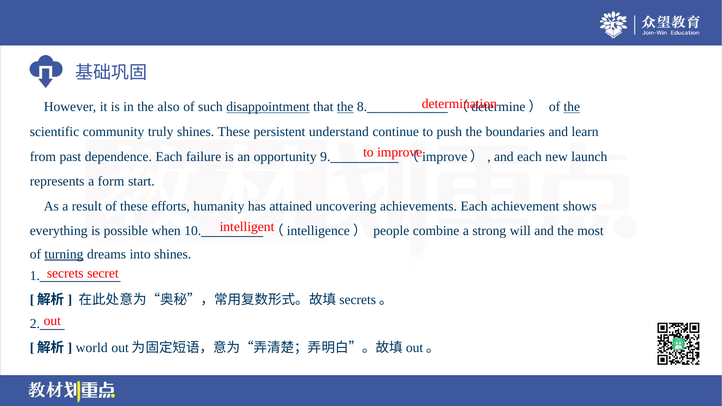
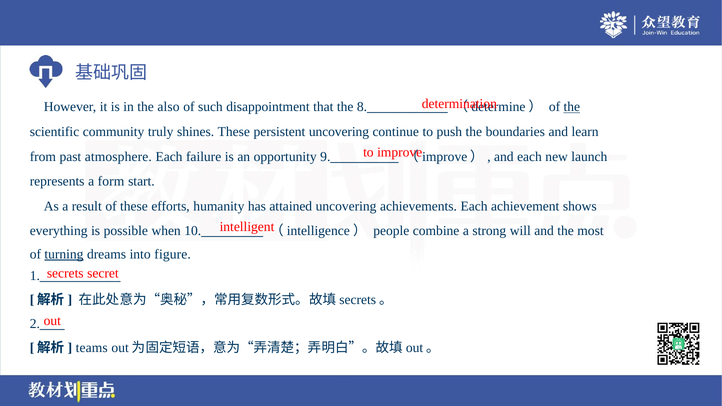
disappointment underline: present -> none
the at (345, 107) underline: present -> none
persistent understand: understand -> uncovering
dependence: dependence -> atmosphere
into shines: shines -> figure
world: world -> teams
